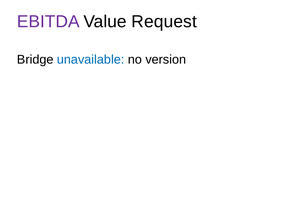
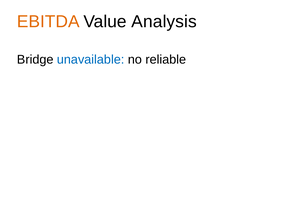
EBITDA colour: purple -> orange
Request: Request -> Analysis
version: version -> reliable
